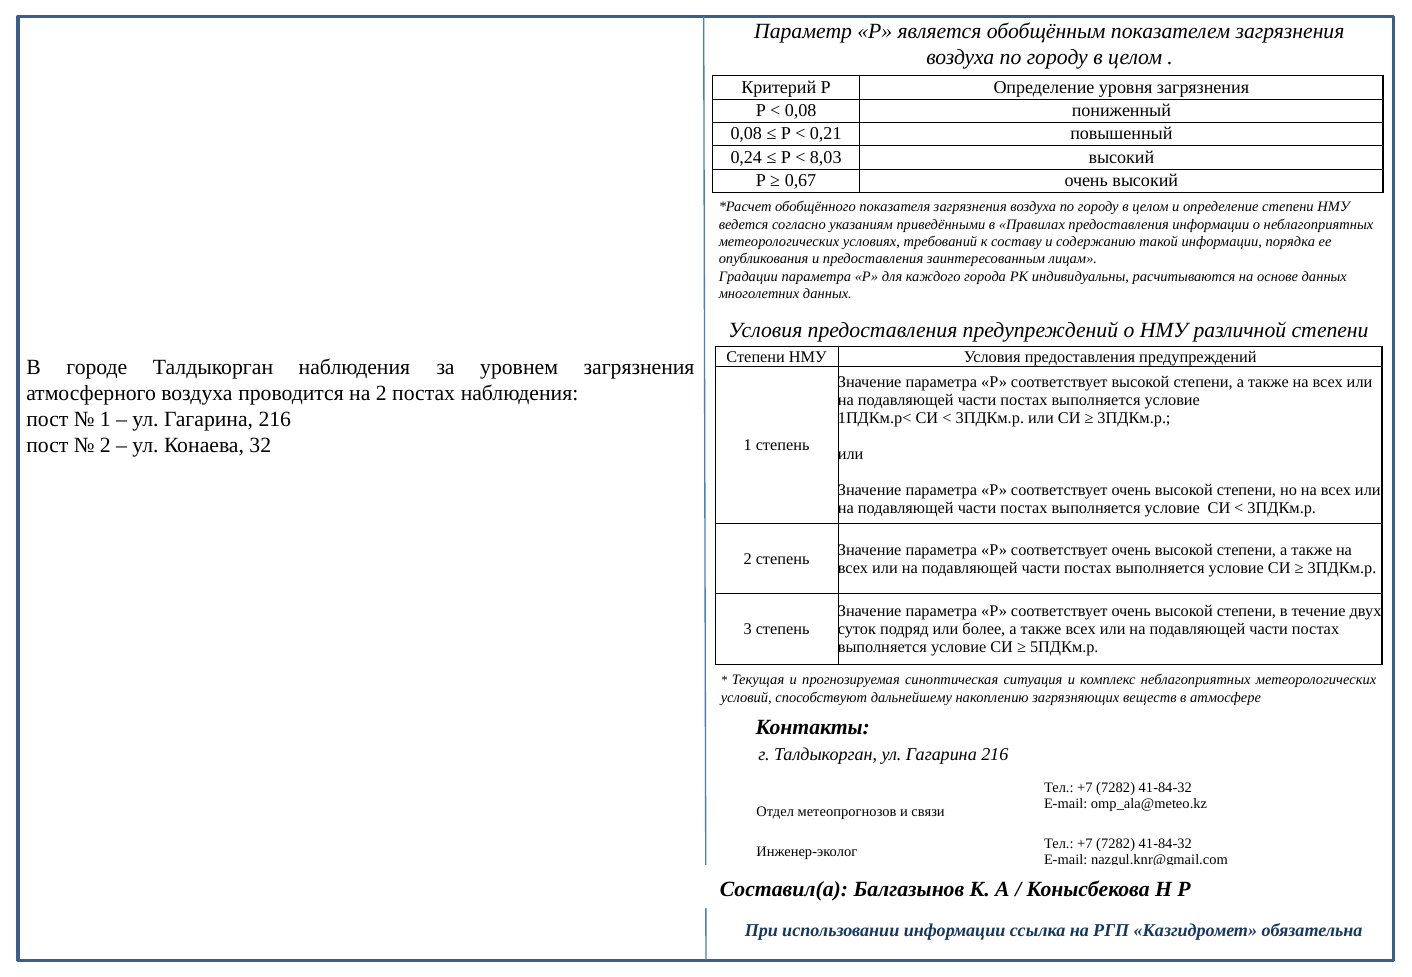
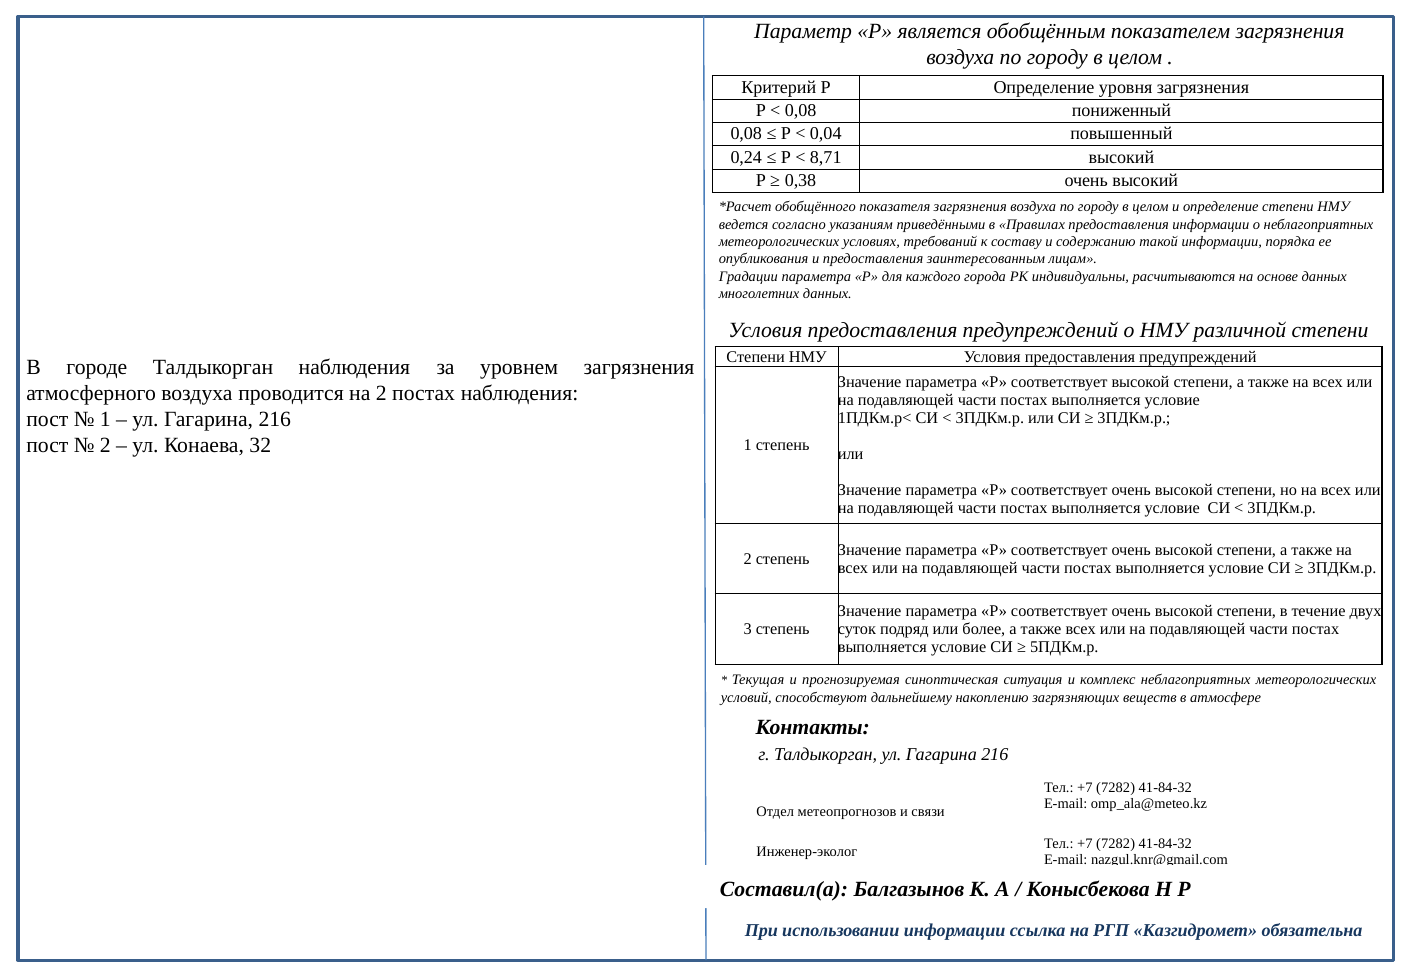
0,21: 0,21 -> 0,04
8,03: 8,03 -> 8,71
0,67: 0,67 -> 0,38
